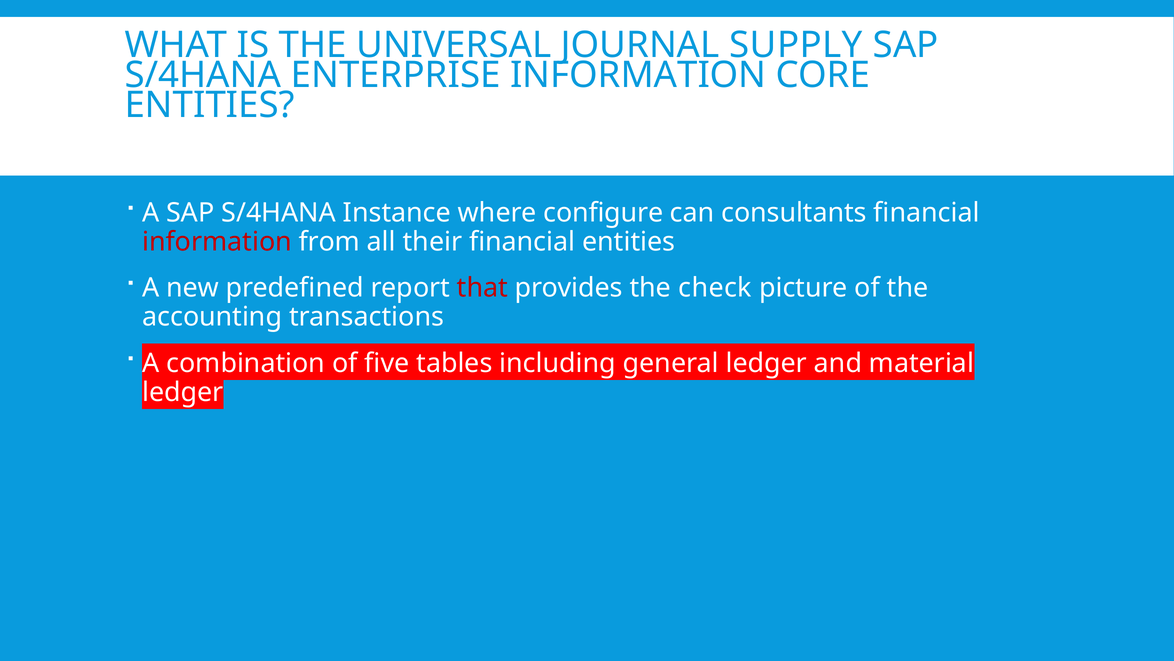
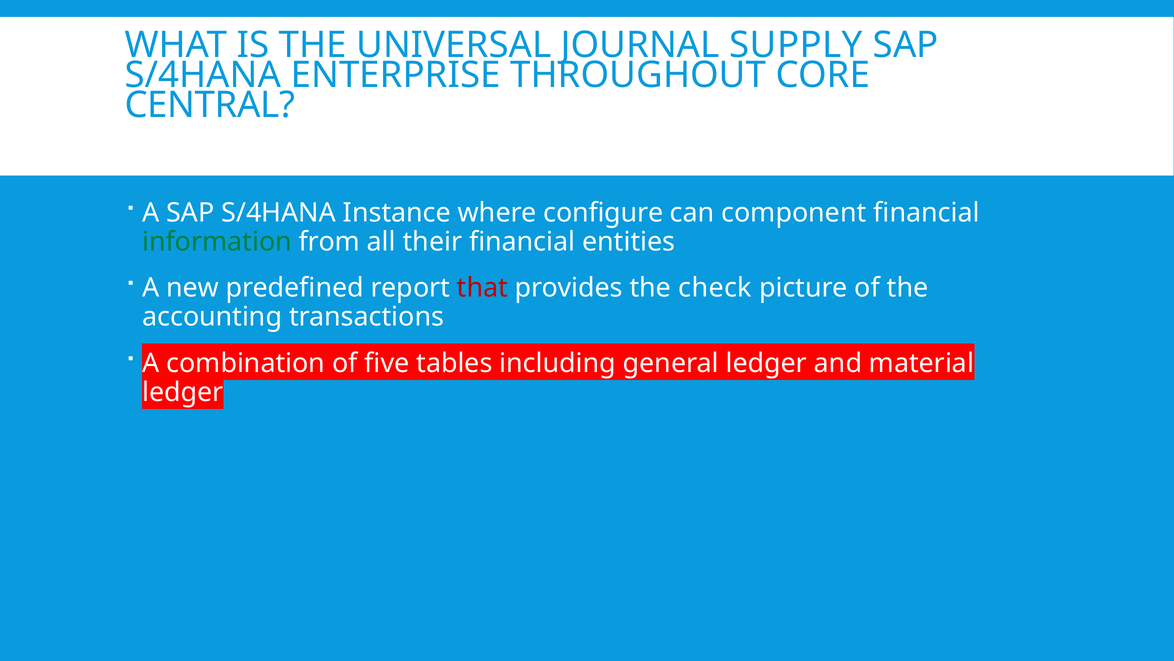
ENTERPRISE INFORMATION: INFORMATION -> THROUGHOUT
ENTITIES at (210, 105): ENTITIES -> CENTRAL
consultants: consultants -> component
information at (217, 242) colour: red -> green
